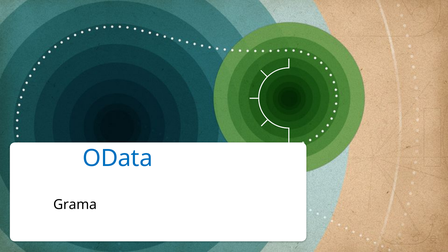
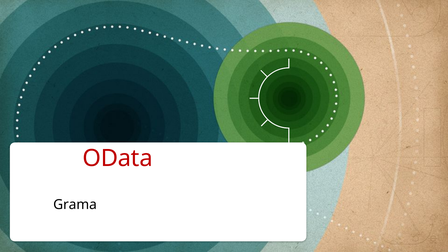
OData colour: blue -> red
